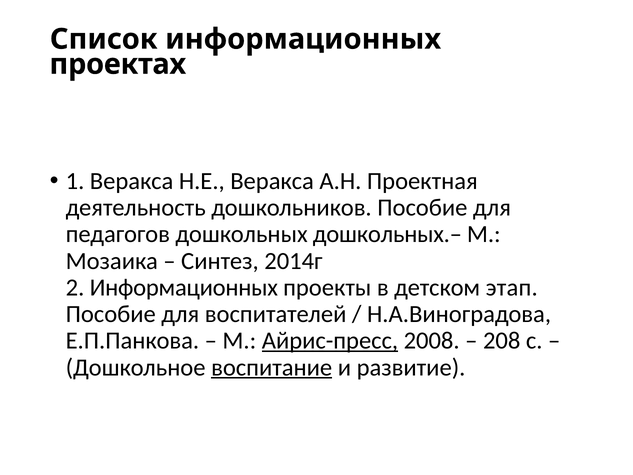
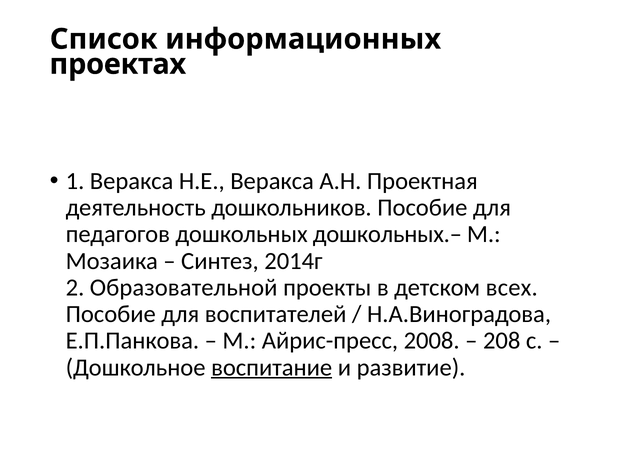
2 Информационных: Информационных -> Образовательной
этап: этап -> всех
Айрис-пресс underline: present -> none
